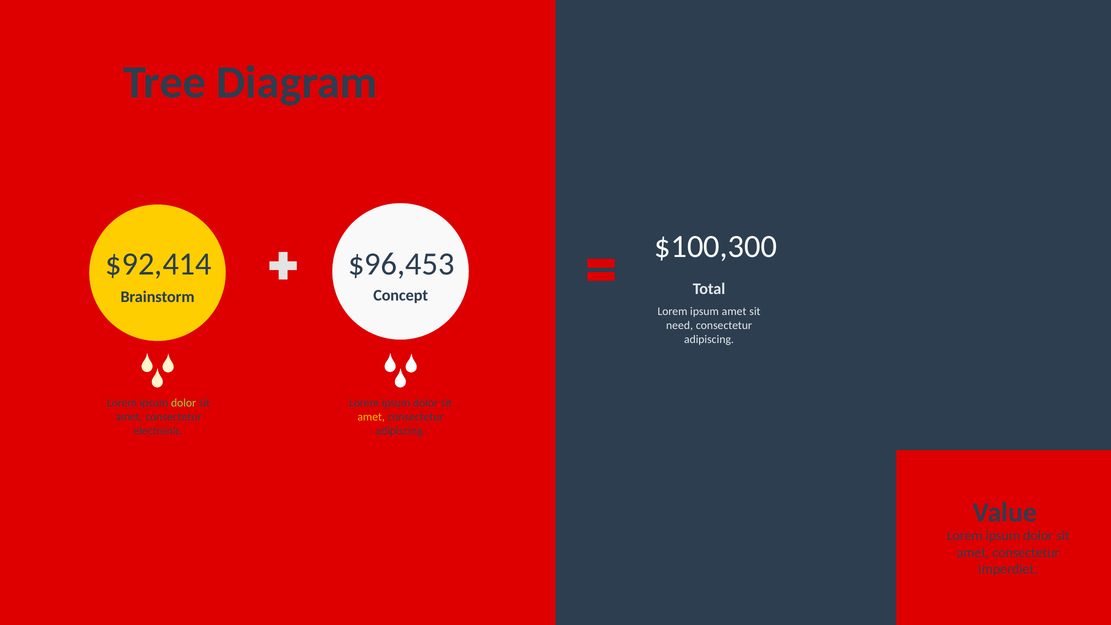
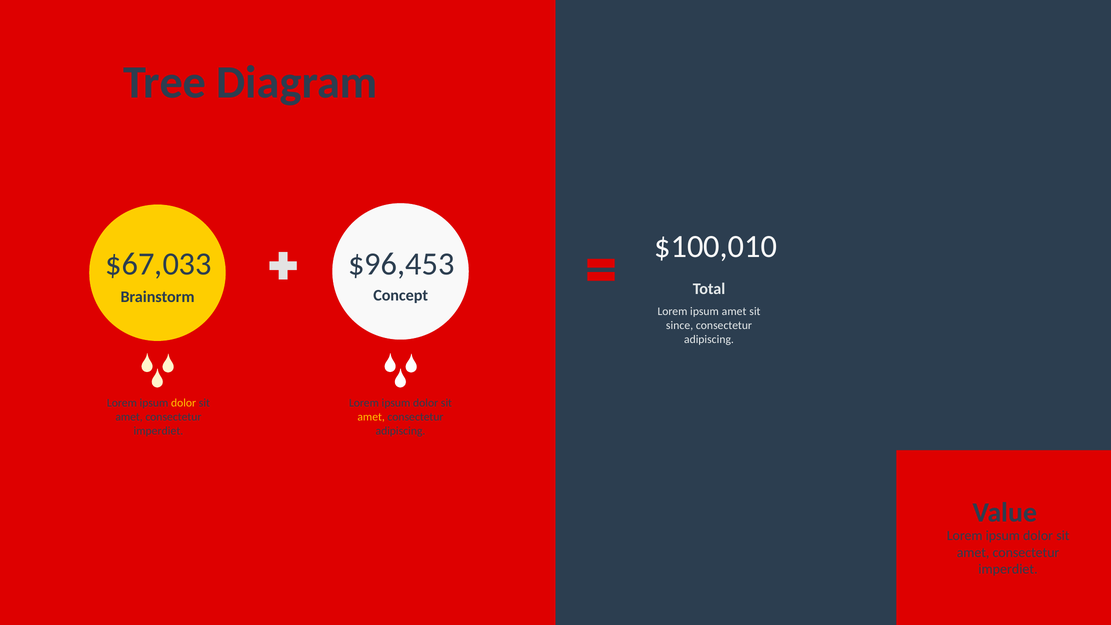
$100,300: $100,300 -> $100,010
$92,414: $92,414 -> $67,033
need: need -> since
dolor at (184, 403) colour: light green -> yellow
electronic at (158, 431): electronic -> imperdiet
